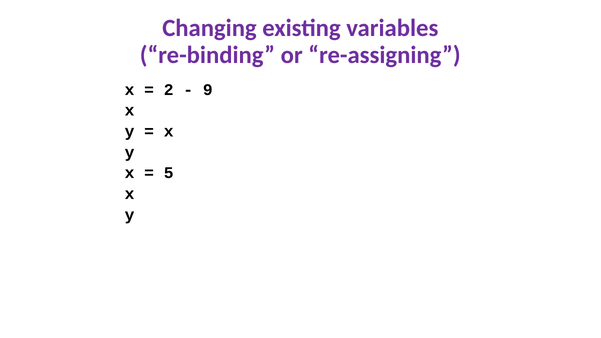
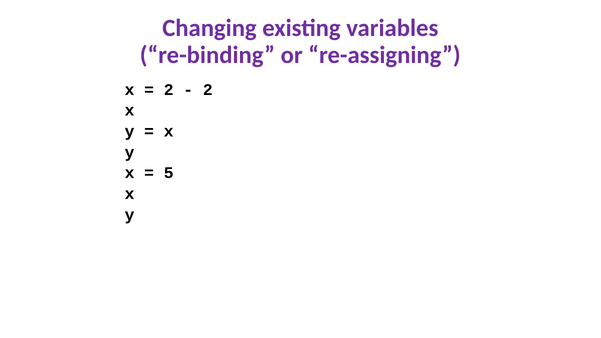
9 at (208, 90): 9 -> 2
